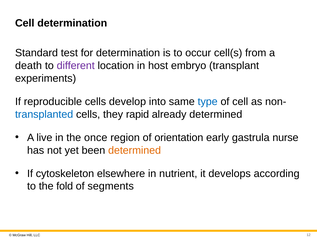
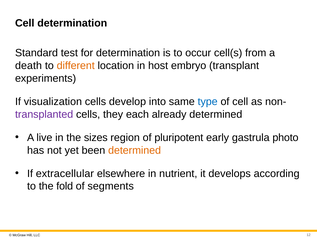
different colour: purple -> orange
reproducible: reproducible -> visualization
transplanted colour: blue -> purple
rapid: rapid -> each
once: once -> sizes
orientation: orientation -> pluripotent
nurse: nurse -> photo
cytoskeleton: cytoskeleton -> extracellular
